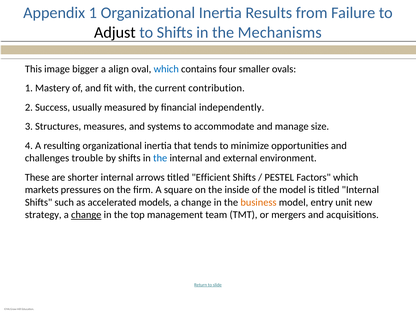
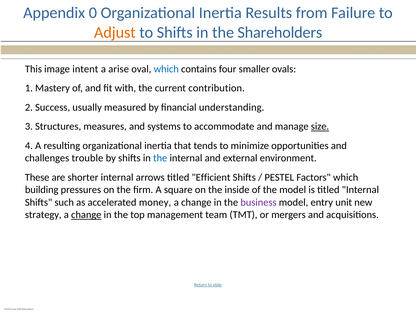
Appendix 1: 1 -> 0
Adjust colour: black -> orange
Mechanisms: Mechanisms -> Shareholders
bigger: bigger -> intent
align: align -> arise
independently: independently -> understanding
size underline: none -> present
markets: markets -> building
models: models -> money
business colour: orange -> purple
